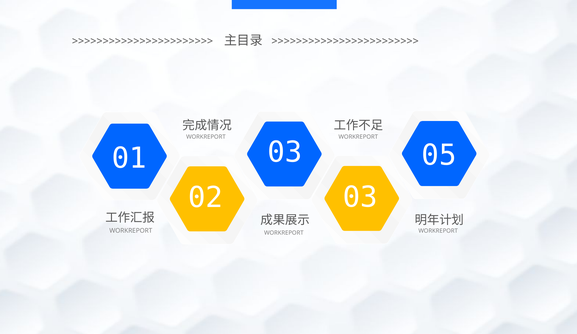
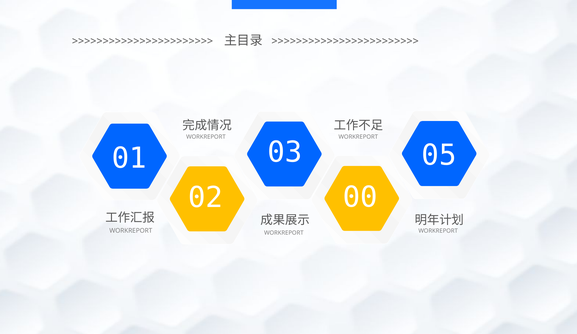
02 03: 03 -> 00
